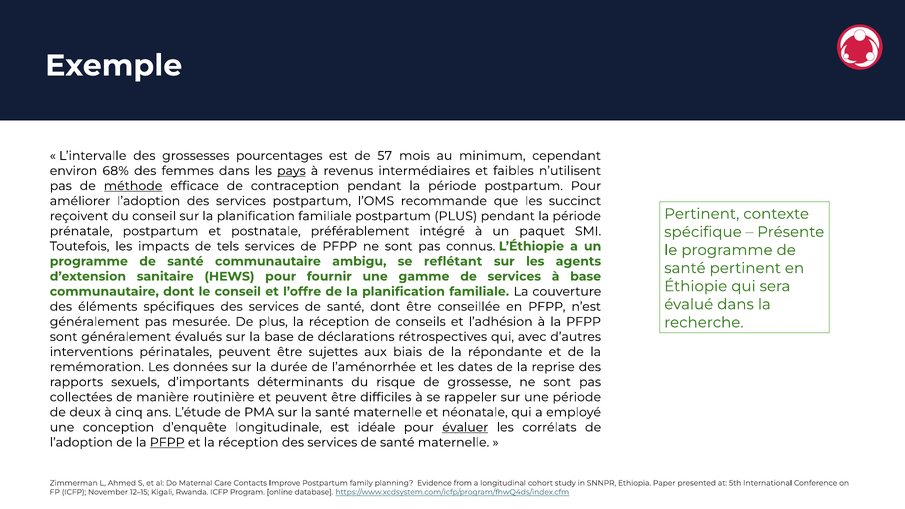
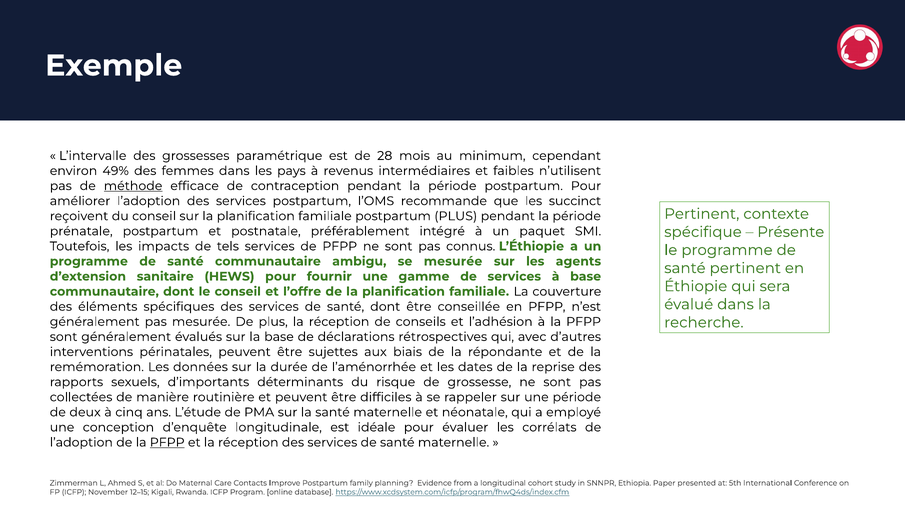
pourcentages: pourcentages -> paramétrique
57: 57 -> 28
68%: 68% -> 49%
pays underline: present -> none
se reflétant: reflétant -> mesurée
évaluer underline: present -> none
